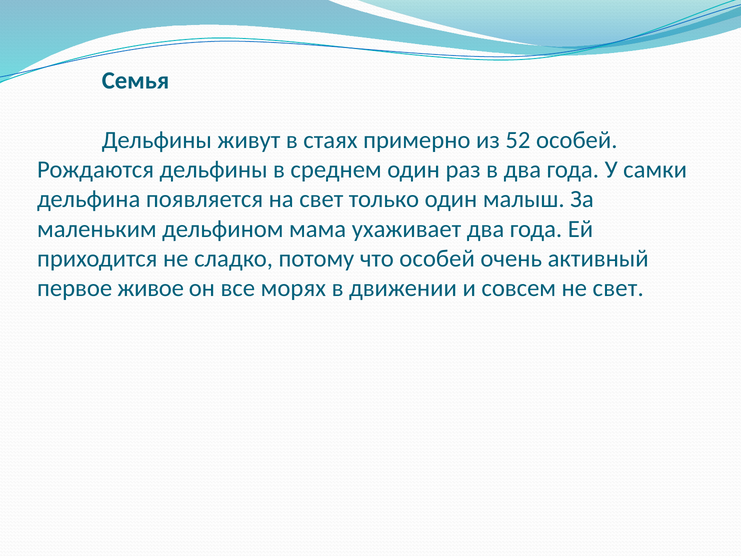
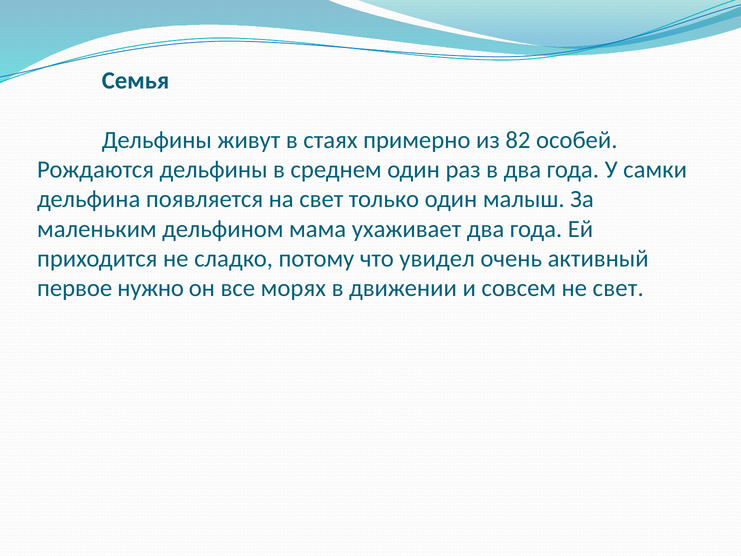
52: 52 -> 82
что особей: особей -> увидел
живое: живое -> нужно
